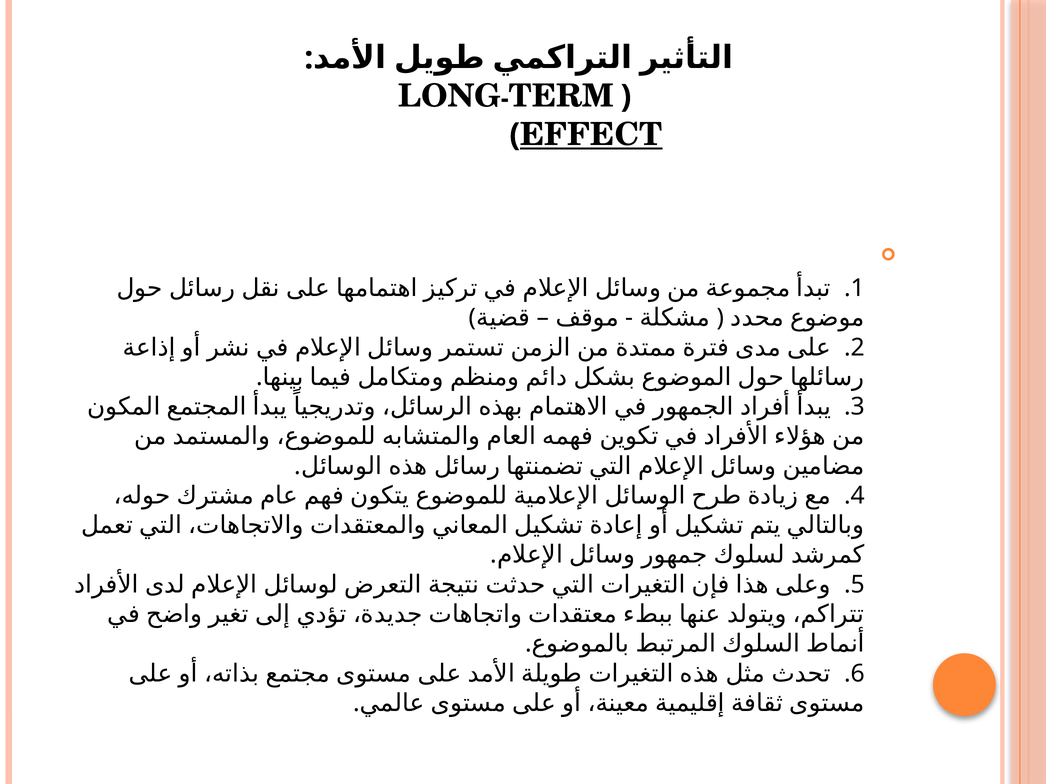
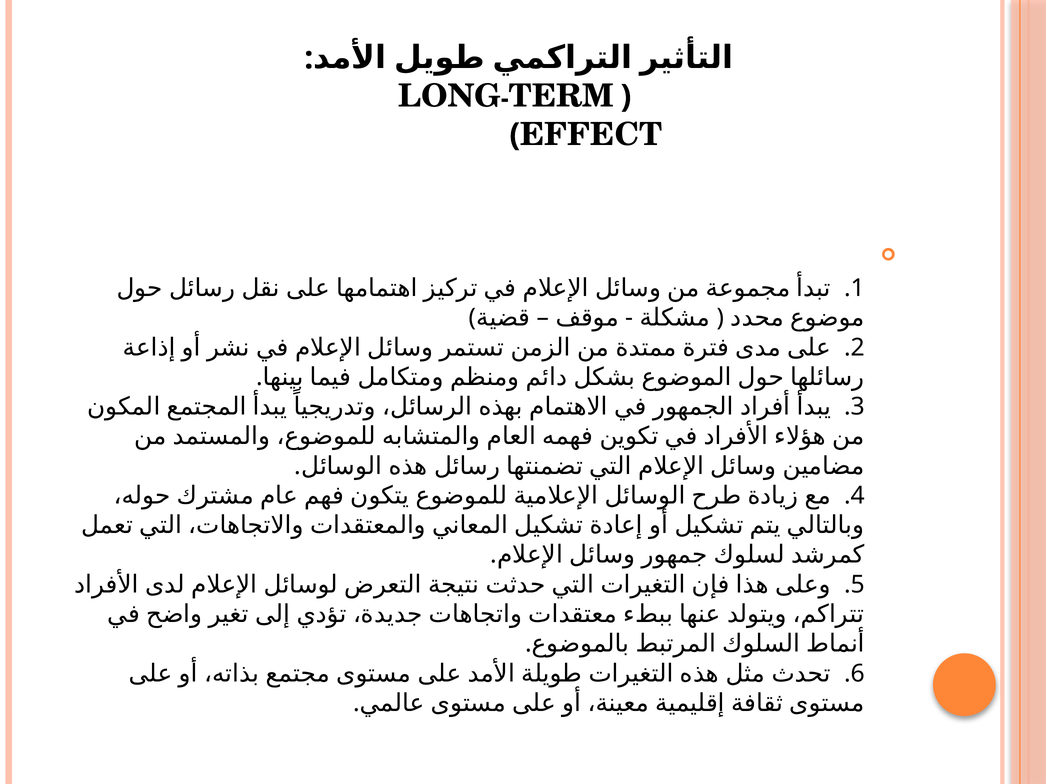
EFFECT underline: present -> none
